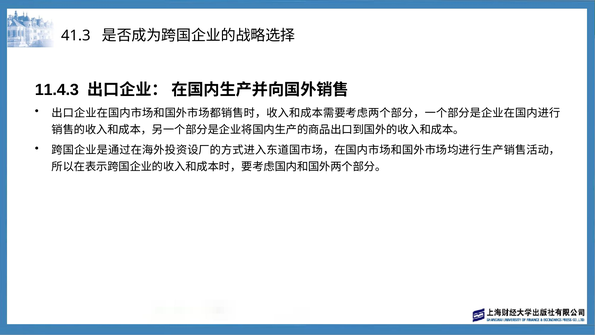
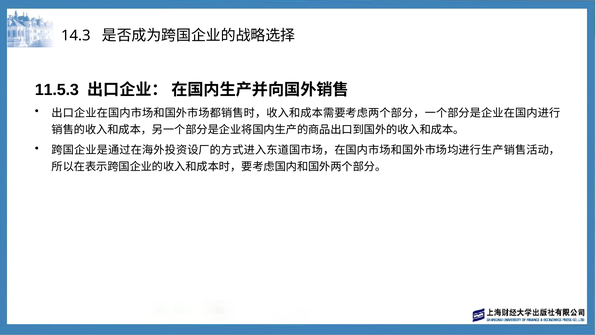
41.3: 41.3 -> 14.3
11.4.3: 11.4.3 -> 11.5.3
